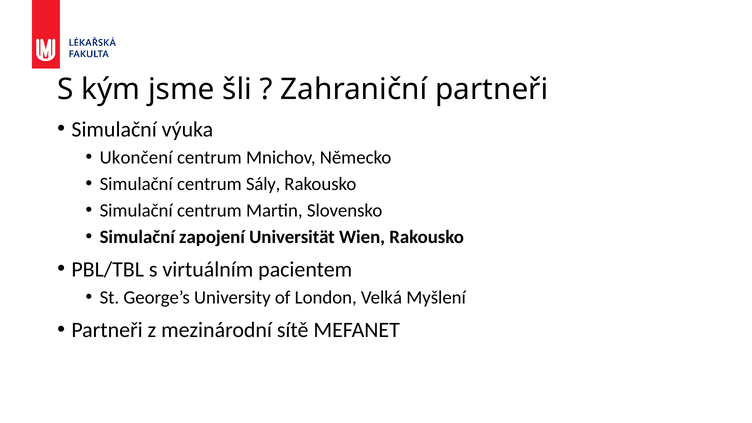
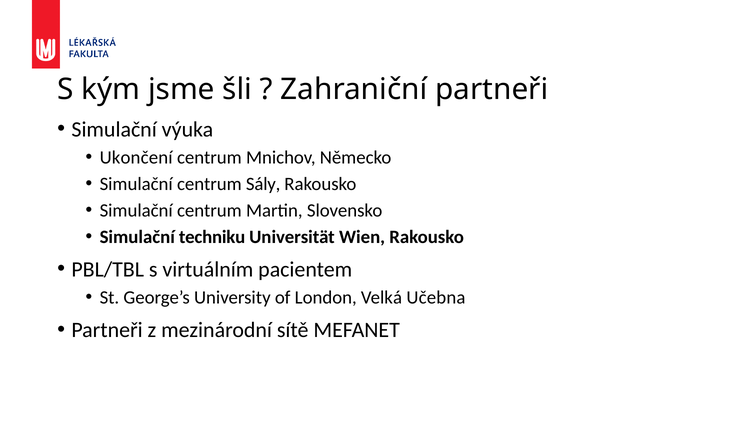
zapojení: zapojení -> techniku
Myšlení: Myšlení -> Učebna
